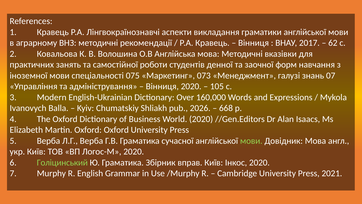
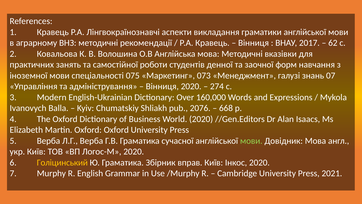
105: 105 -> 274
2026: 2026 -> 2076
Голіцинський colour: light green -> yellow
